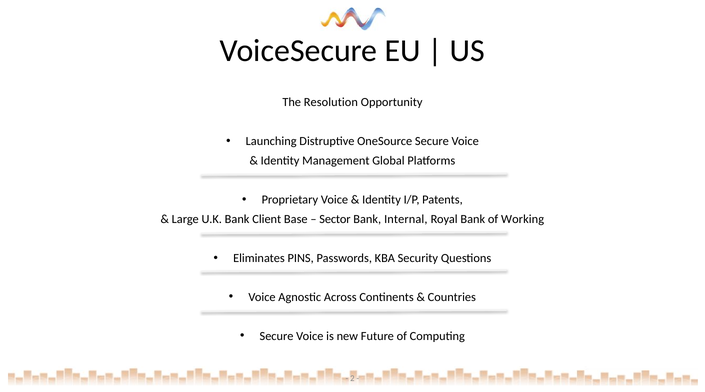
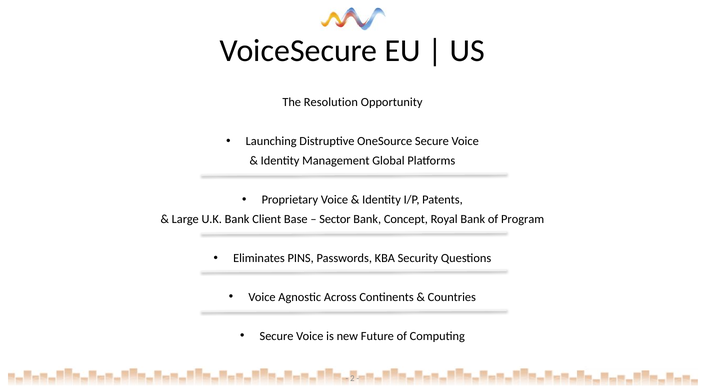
Internal: Internal -> Concept
Working: Working -> Program
